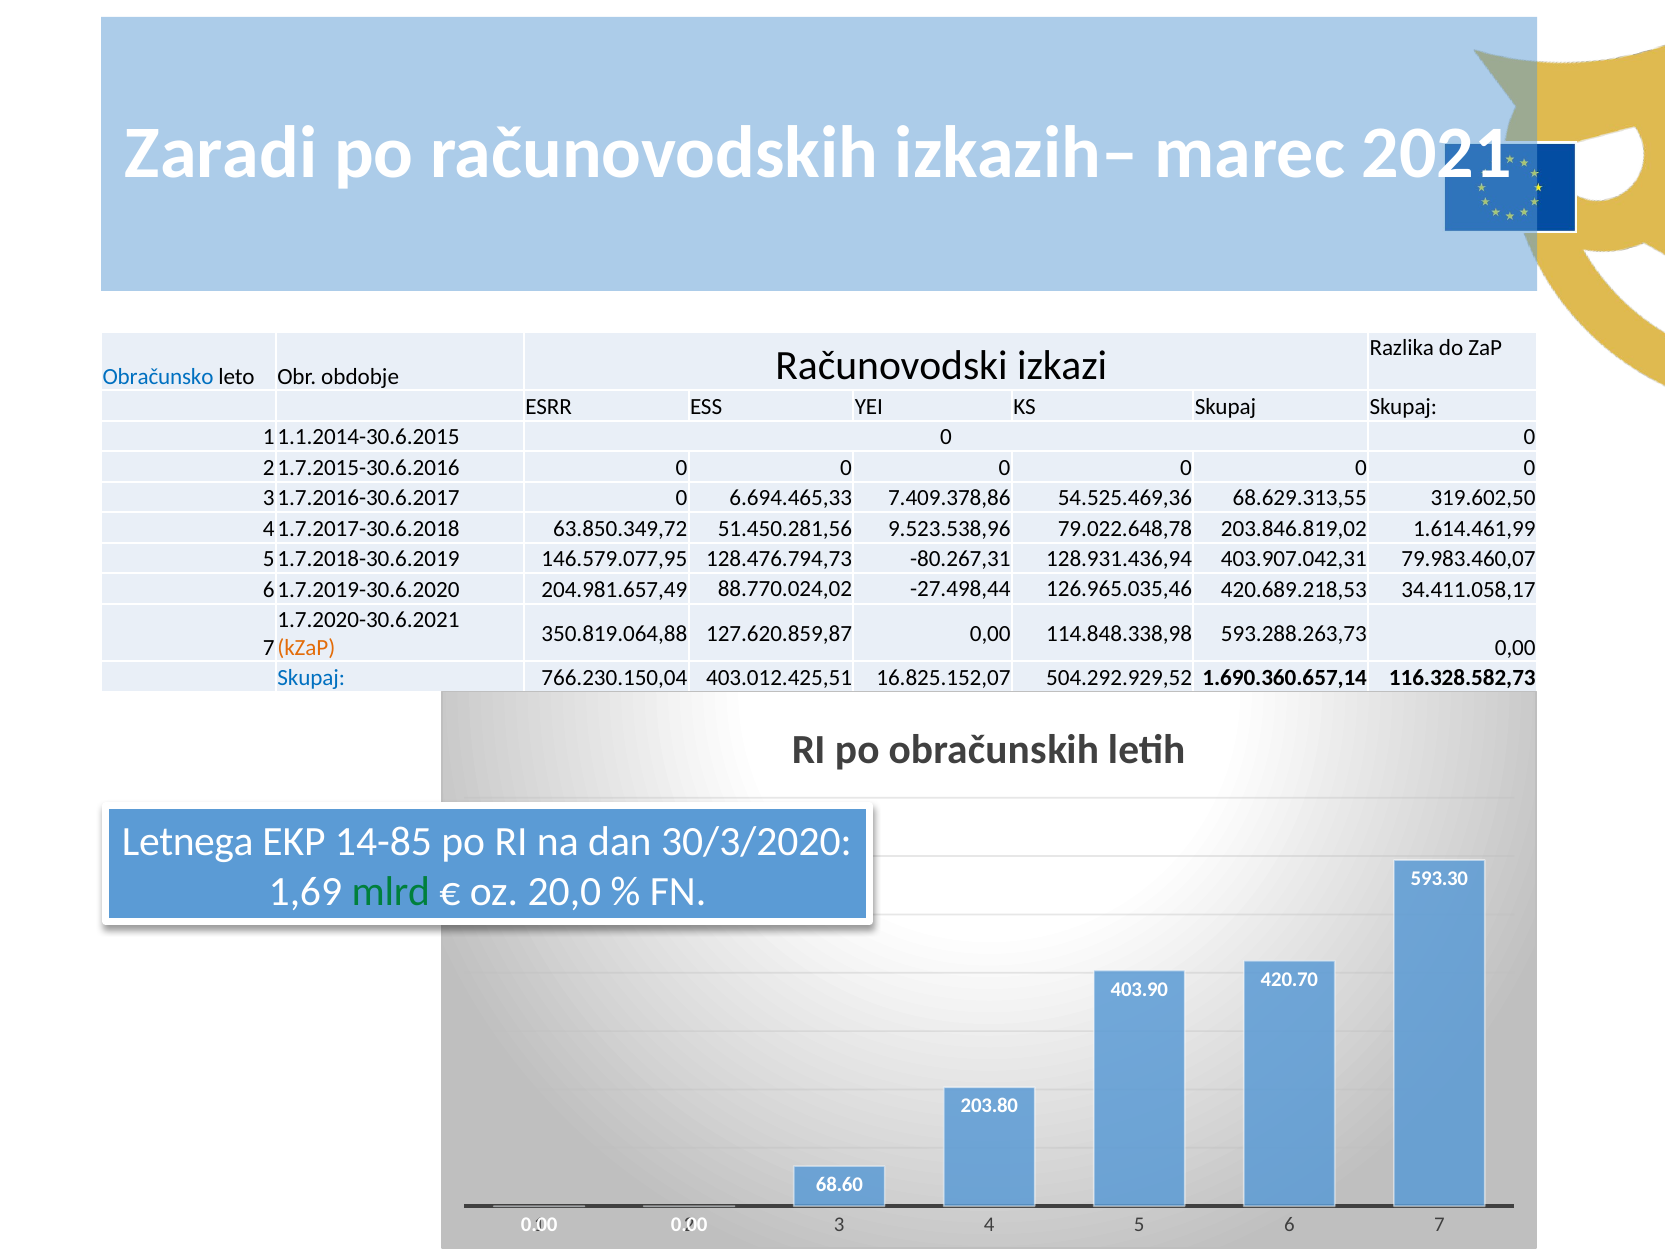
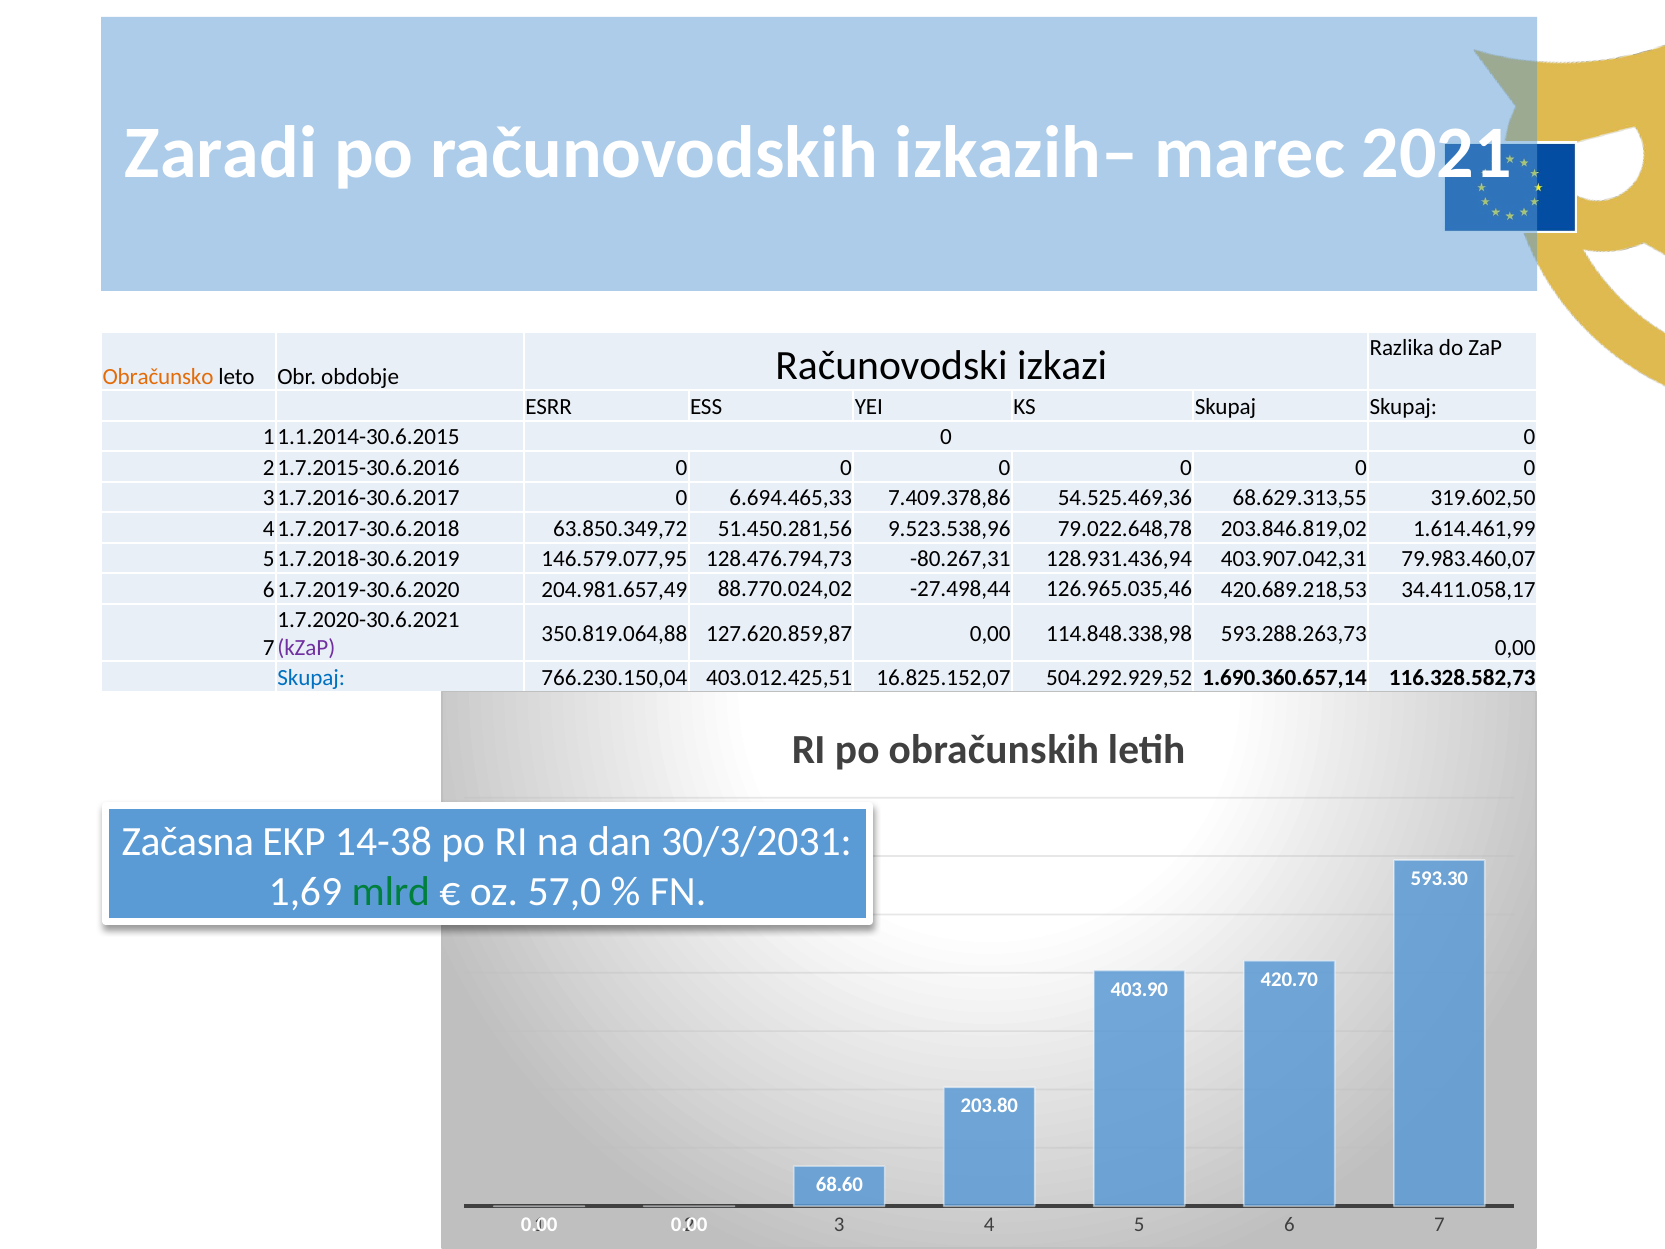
Obračunsko colour: blue -> orange
kZaP colour: orange -> purple
Letnega: Letnega -> Začasna
14-85: 14-85 -> 14-38
30/3/2020: 30/3/2020 -> 30/3/2031
20,0: 20,0 -> 57,0
